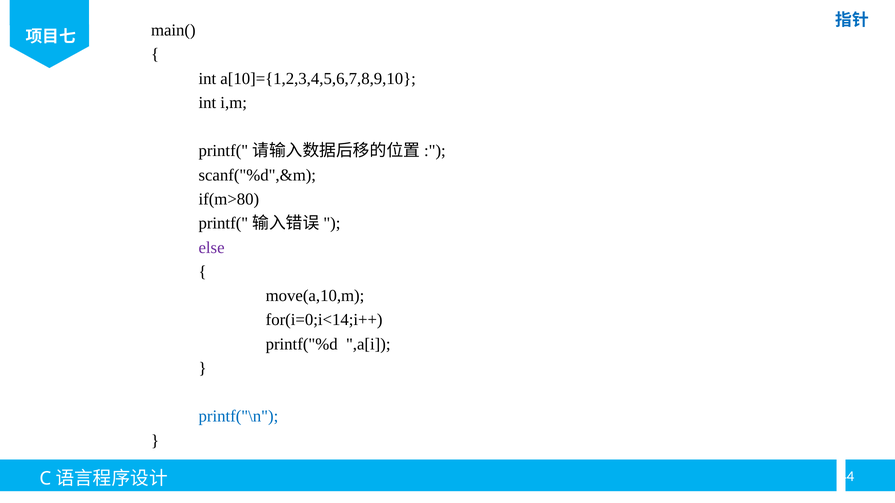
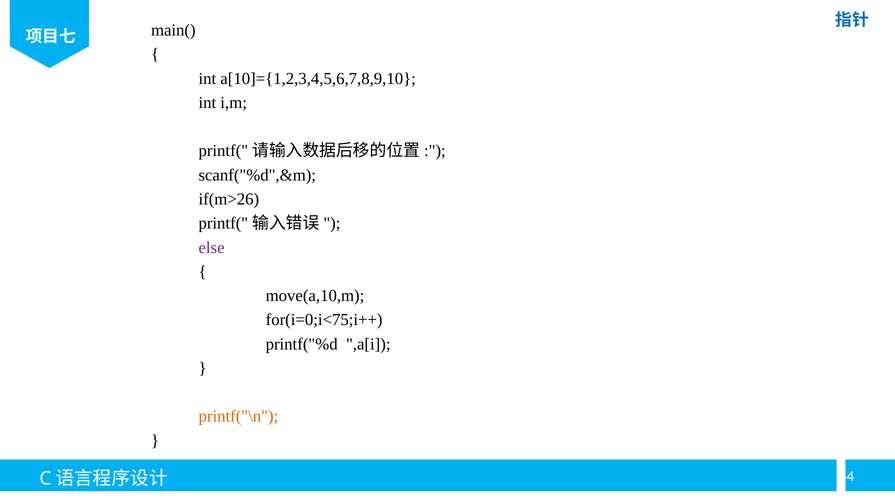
if(m>80: if(m>80 -> if(m>26
for(i=0;i<14;i++: for(i=0;i<14;i++ -> for(i=0;i<75;i++
printf("\n colour: blue -> orange
